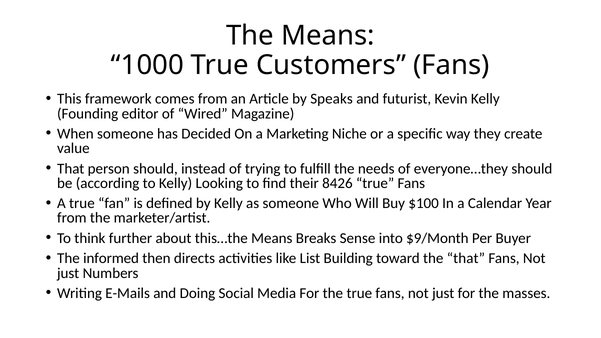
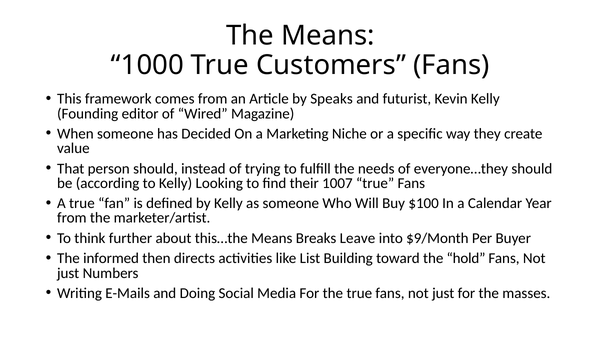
8426: 8426 -> 1007
Sense: Sense -> Leave
the that: that -> hold
